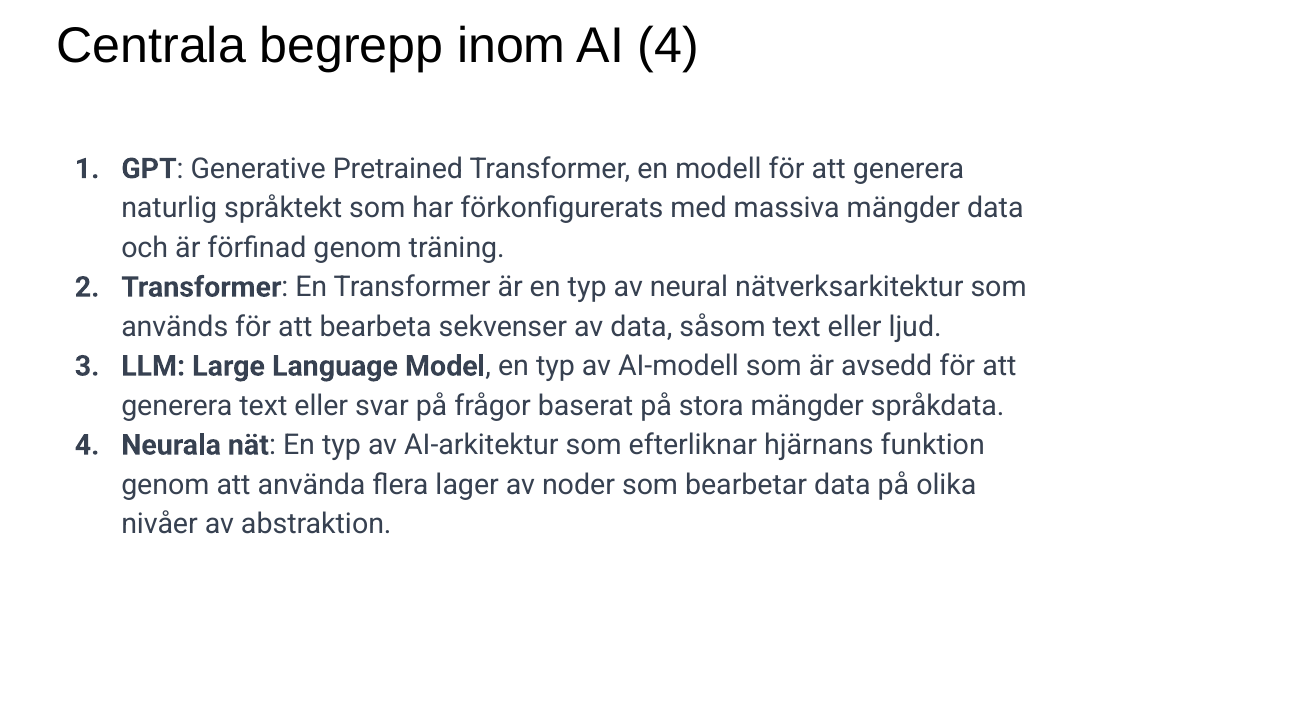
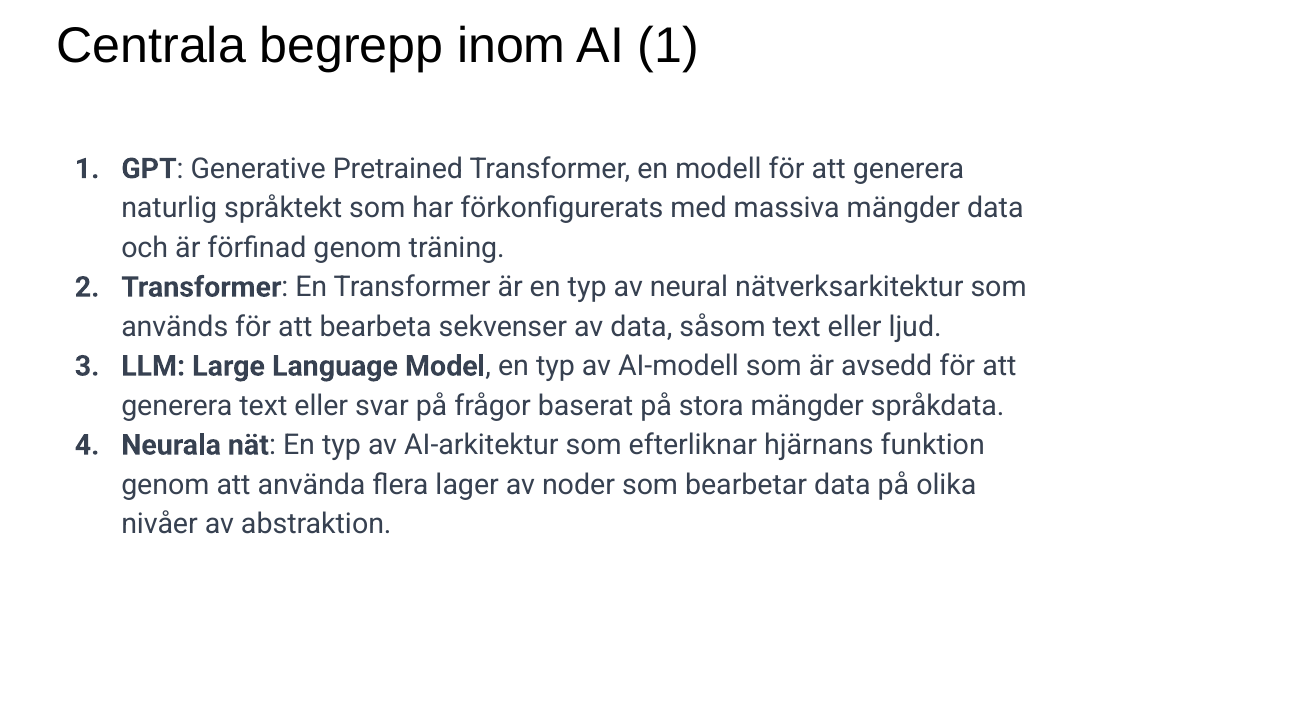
AI 4: 4 -> 1
